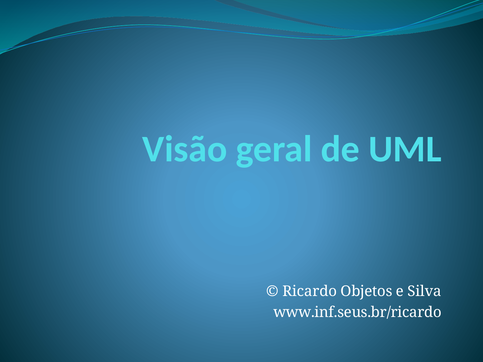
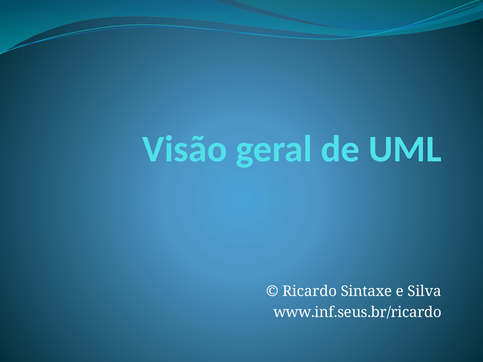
Objetos: Objetos -> Sintaxe
